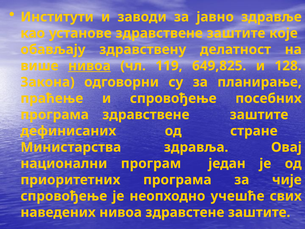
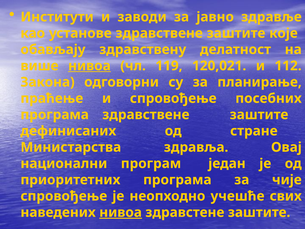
649,825: 649,825 -> 120,021
128: 128 -> 112
нивоа at (121, 212) underline: none -> present
